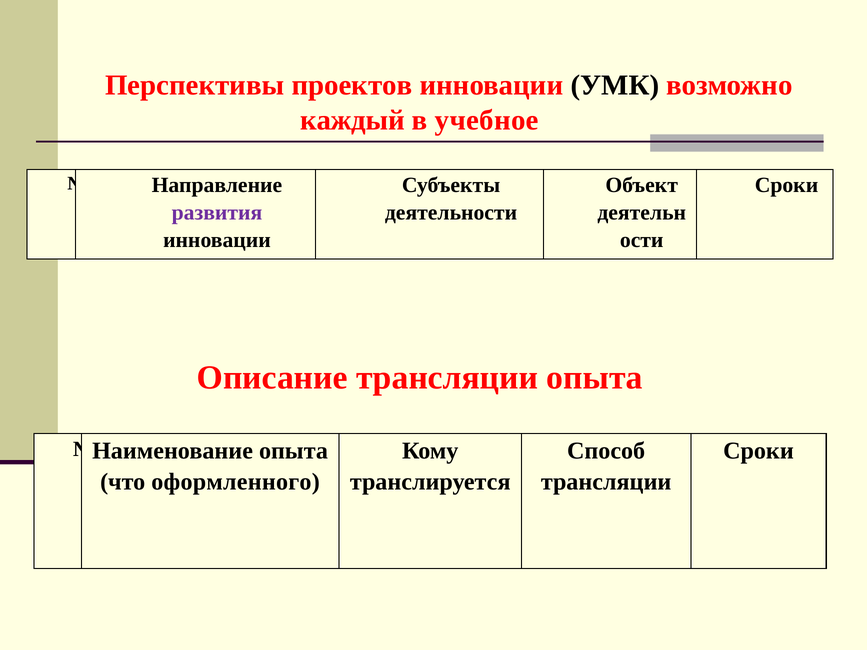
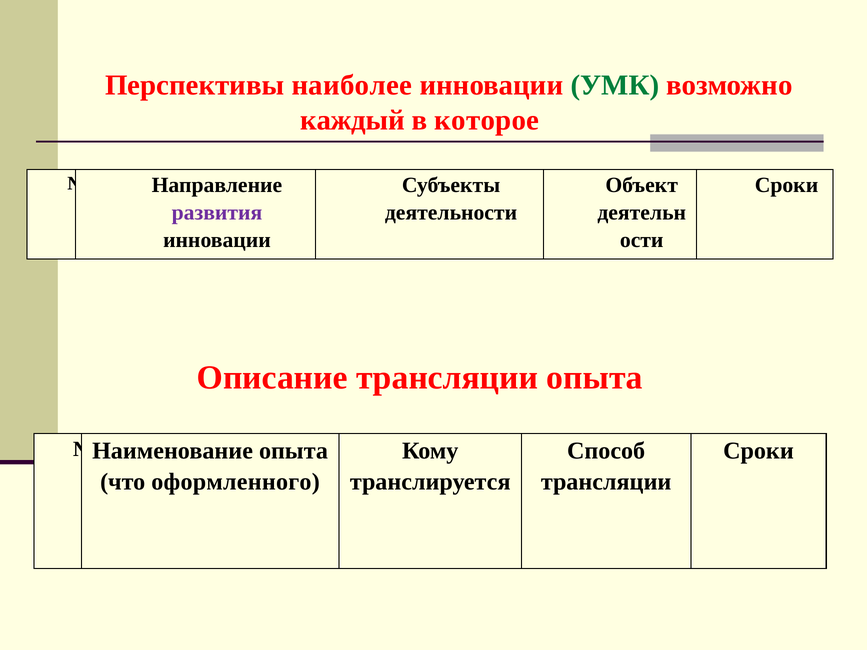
проектов: проектов -> наиболее
УМК colour: black -> green
учебное: учебное -> которое
